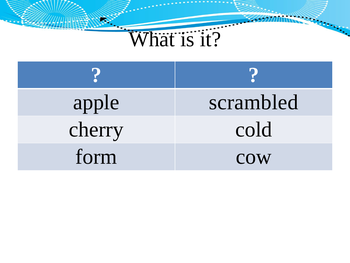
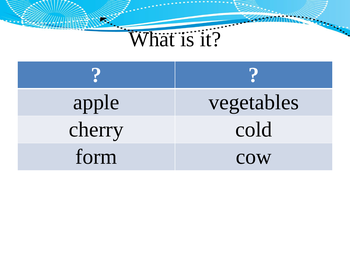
scrambled: scrambled -> vegetables
